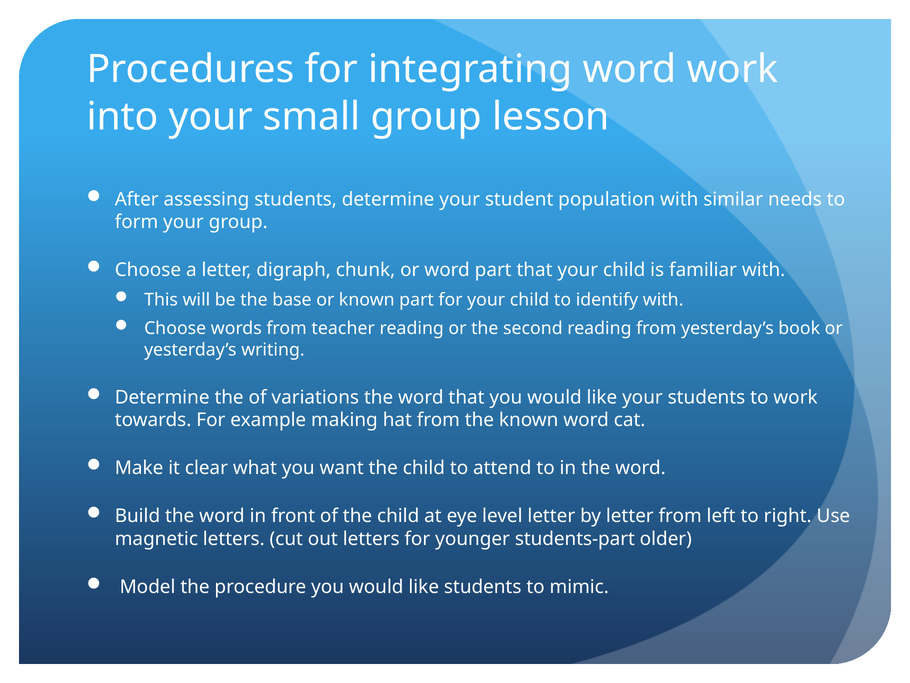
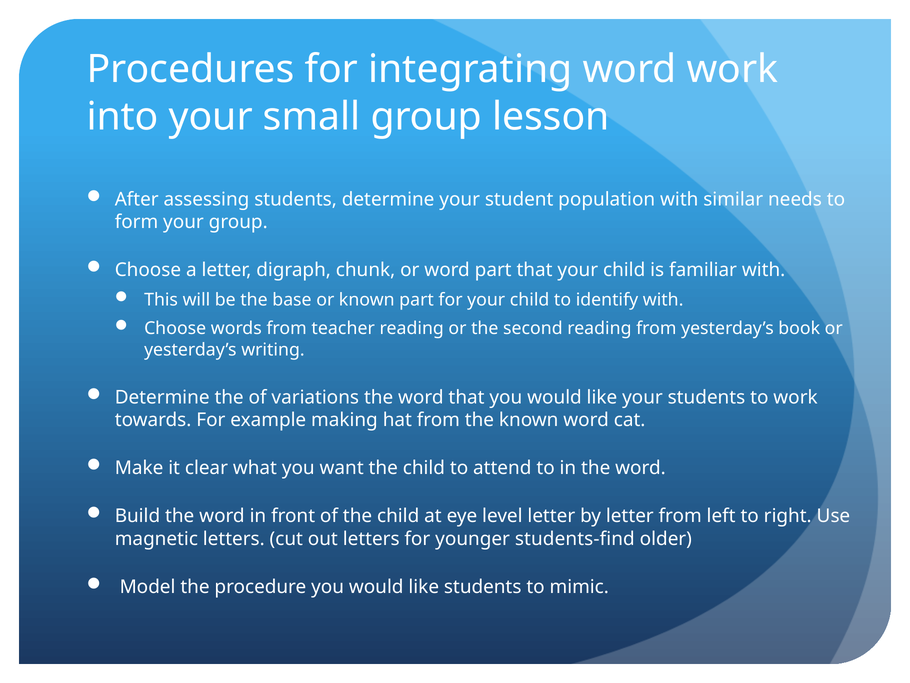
students-part: students-part -> students-find
